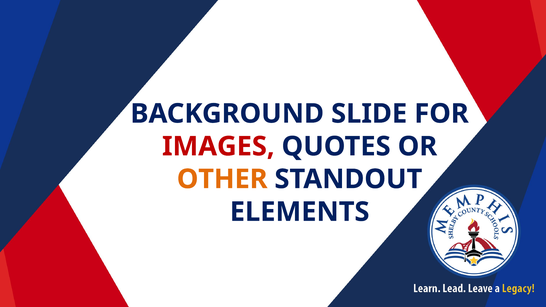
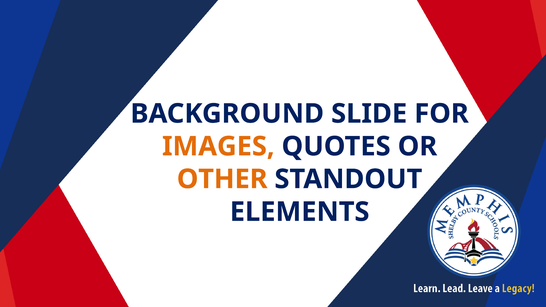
IMAGES colour: red -> orange
